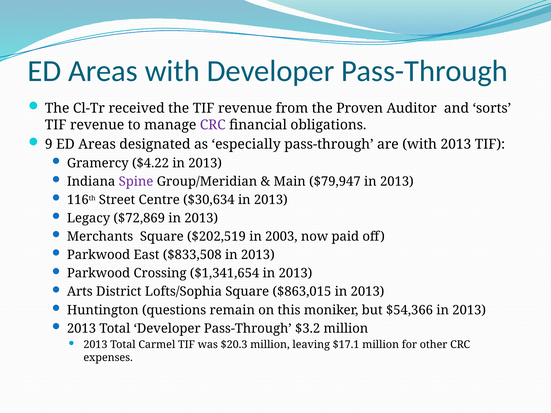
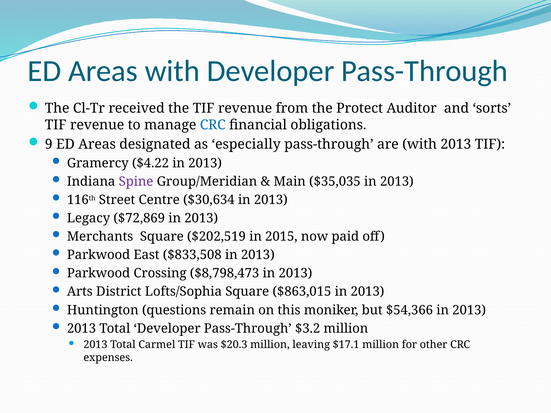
Proven: Proven -> Protect
CRC at (213, 125) colour: purple -> blue
$79,947: $79,947 -> $35,035
2003: 2003 -> 2015
$1,341,654: $1,341,654 -> $8,798,473
